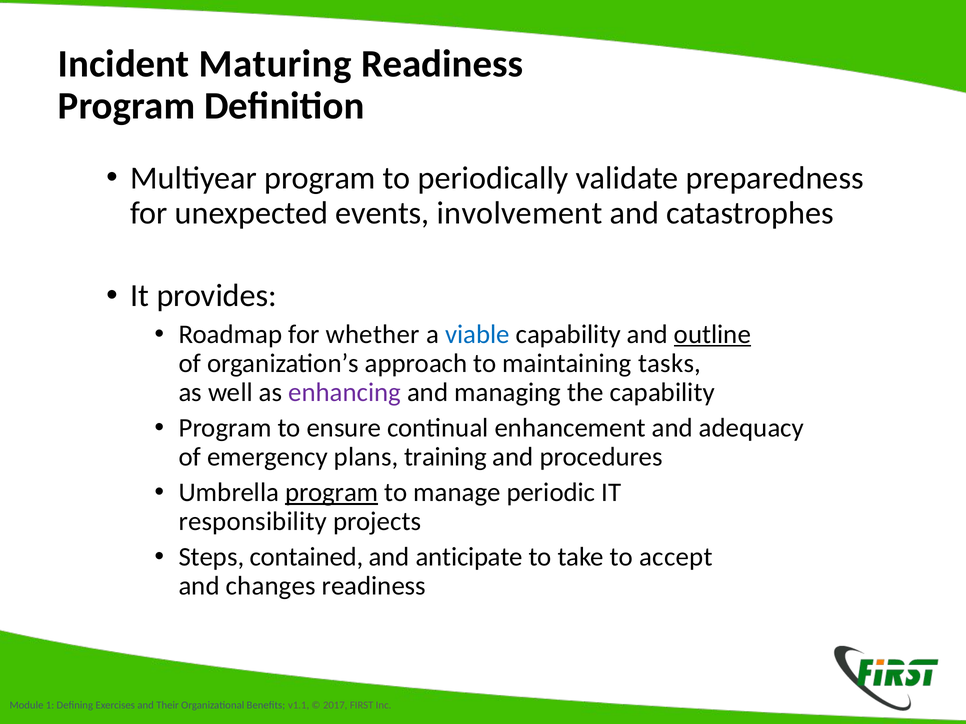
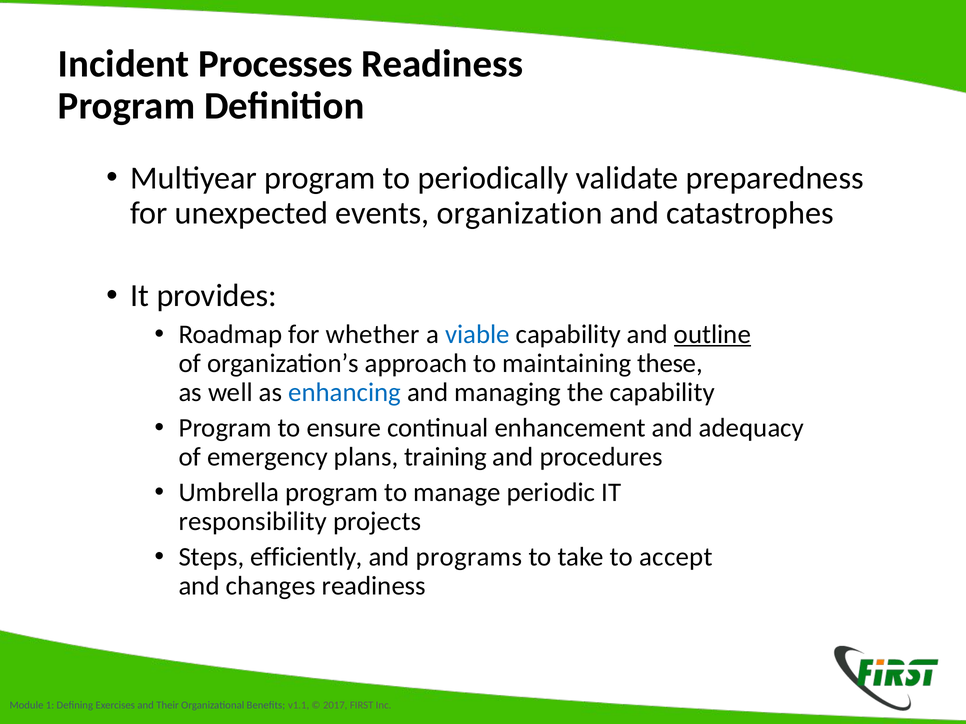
Maturing: Maturing -> Processes
involvement: involvement -> organization
tasks: tasks -> these
enhancing colour: purple -> blue
program at (332, 493) underline: present -> none
contained: contained -> efficiently
anticipate: anticipate -> programs
